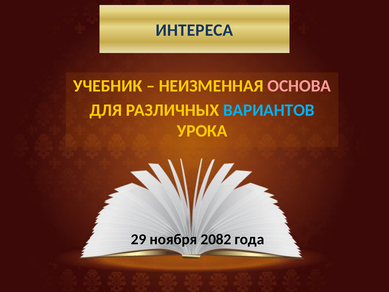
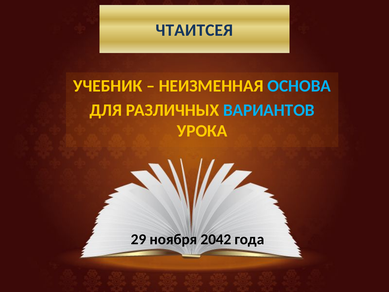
ИНТЕРЕСА: ИНТЕРЕСА -> ЧТАИТСЕЯ
ОСНОВА colour: pink -> light blue
2082: 2082 -> 2042
